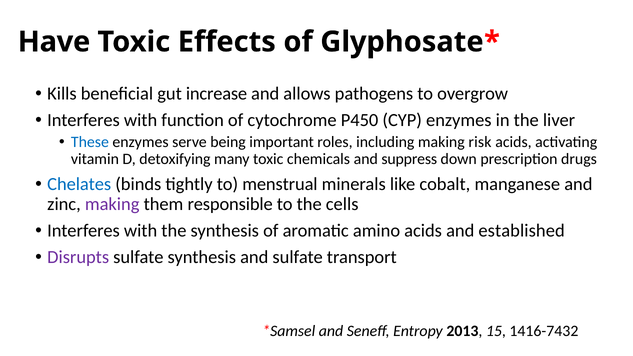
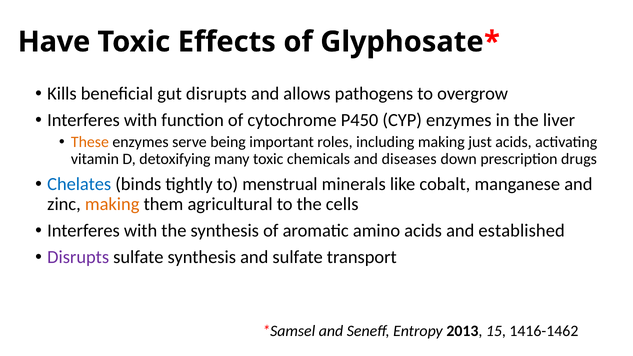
gut increase: increase -> disrupts
These colour: blue -> orange
risk: risk -> just
suppress: suppress -> diseases
making at (112, 204) colour: purple -> orange
responsible: responsible -> agricultural
1416-7432: 1416-7432 -> 1416-1462
